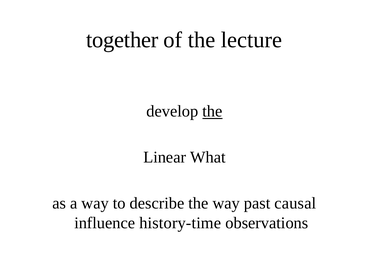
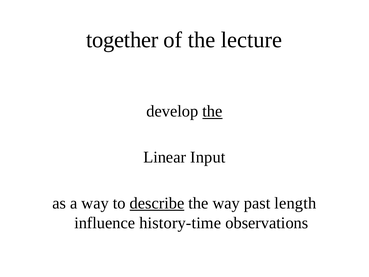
What: What -> Input
describe underline: none -> present
causal: causal -> length
